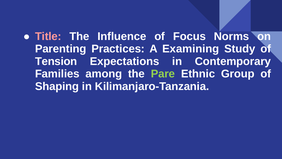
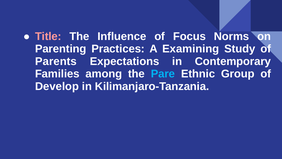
Tension: Tension -> Parents
Pare colour: light green -> light blue
Shaping: Shaping -> Develop
